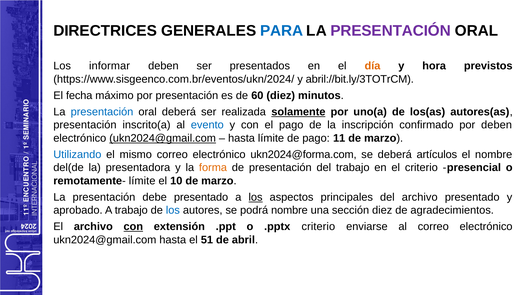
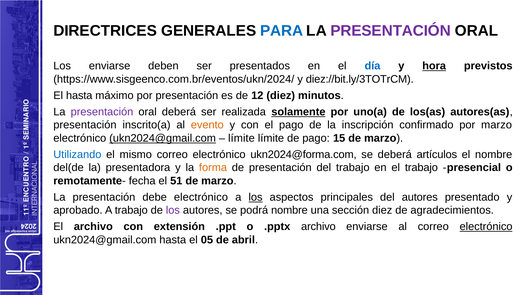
Los informar: informar -> enviarse
día colour: orange -> blue
hora underline: none -> present
abril://bit.ly/3TOTrCM: abril://bit.ly/3TOTrCM -> diez://bit.ly/3TOTrCM
El fecha: fecha -> hasta
60: 60 -> 12
presentación at (102, 112) colour: blue -> purple
evento colour: blue -> orange
por deben: deben -> marzo
hasta at (241, 138): hasta -> límite
11: 11 -> 15
el criterio: criterio -> trabajo
remotamente- límite: límite -> fecha
10: 10 -> 51
debe presentado: presentado -> electrónico
del archivo: archivo -> autores
los at (173, 211) colour: blue -> purple
con at (133, 227) underline: present -> none
.pptx criterio: criterio -> archivo
electrónico at (486, 227) underline: none -> present
51: 51 -> 05
